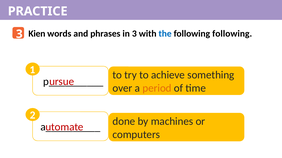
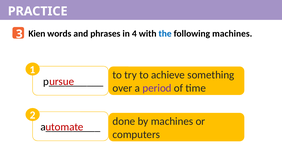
in 3: 3 -> 4
following following: following -> machines
period colour: orange -> purple
